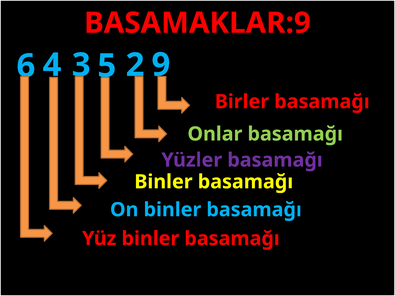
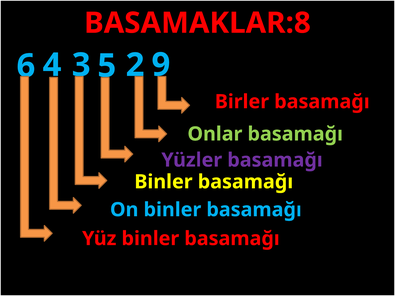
BASAMAKLAR:9: BASAMAKLAR:9 -> BASAMAKLAR:8
